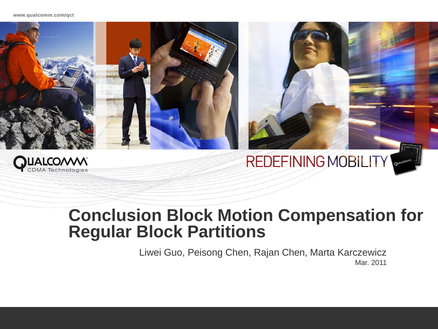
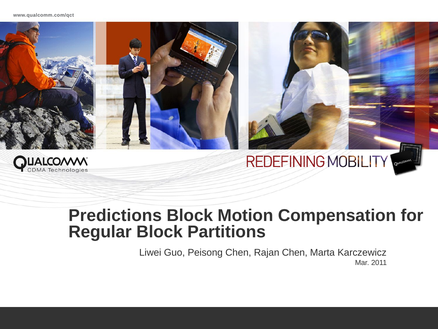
Conclusion: Conclusion -> Predictions
